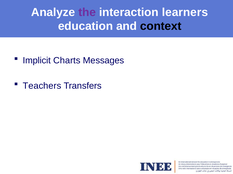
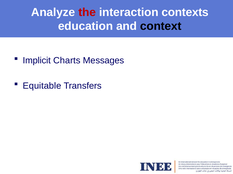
the colour: purple -> red
learners: learners -> contexts
Teachers: Teachers -> Equitable
